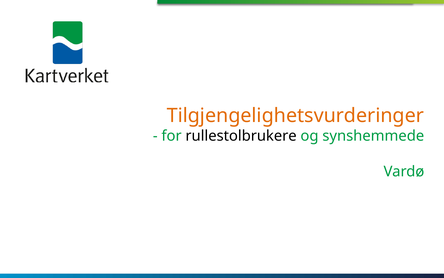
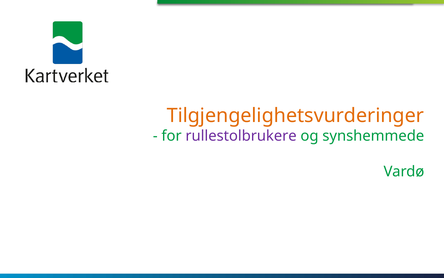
rullestolbrukere colour: black -> purple
